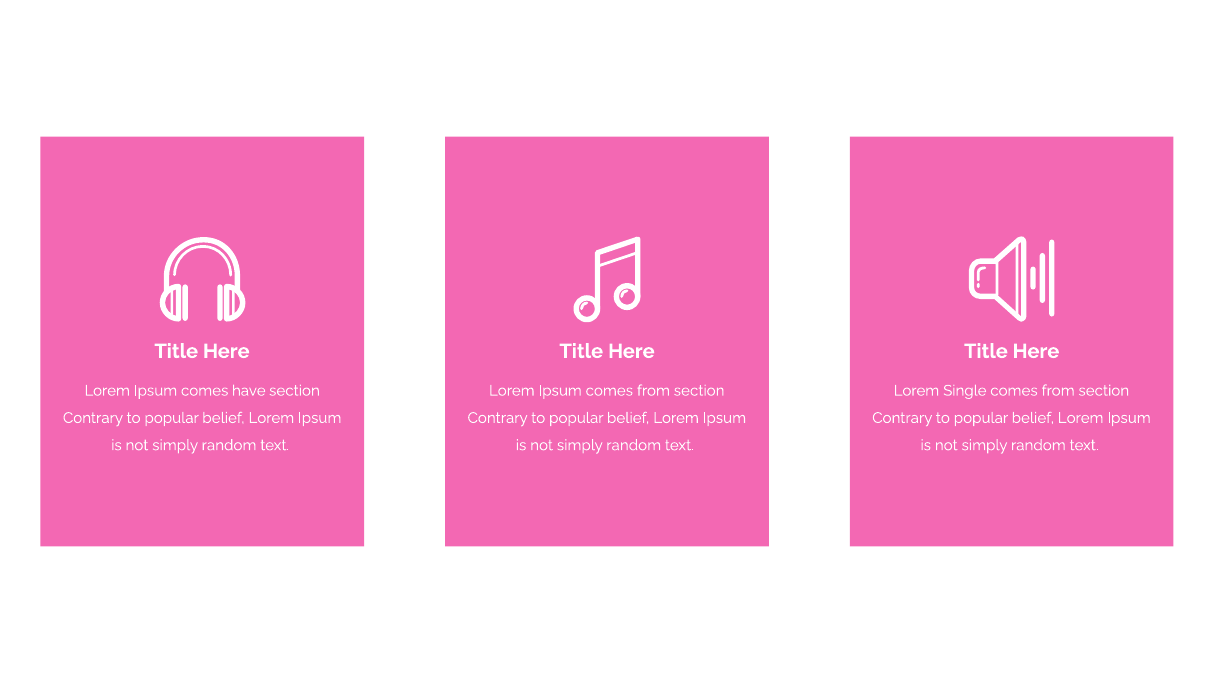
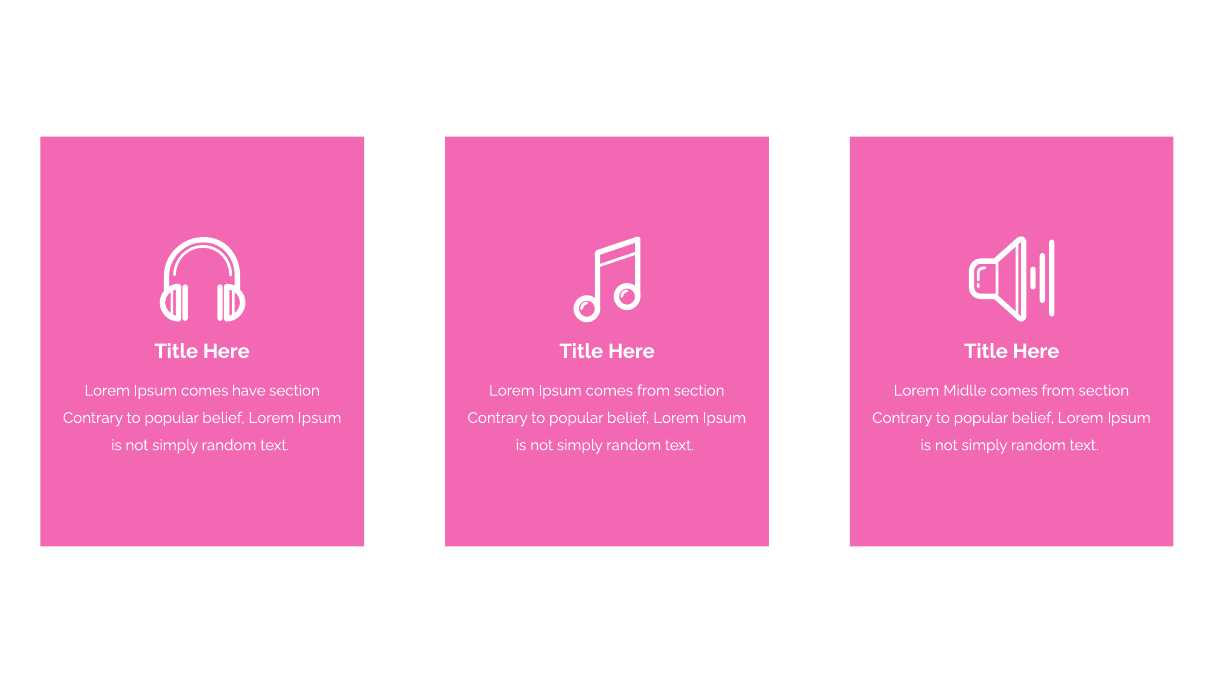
Single: Single -> Midlle
